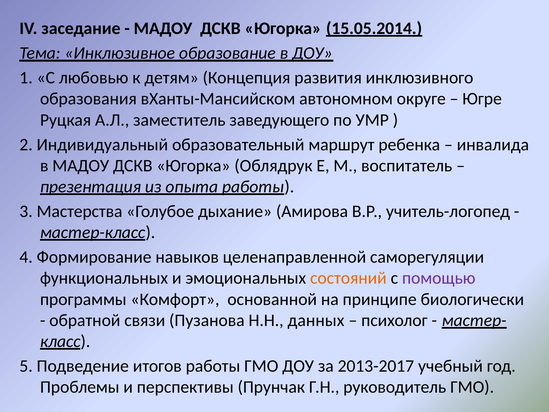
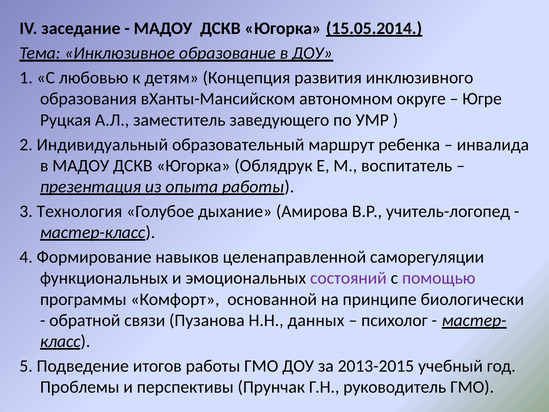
Мастерства: Мастерства -> Технология
состояний colour: orange -> purple
2013-2017: 2013-2017 -> 2013-2015
